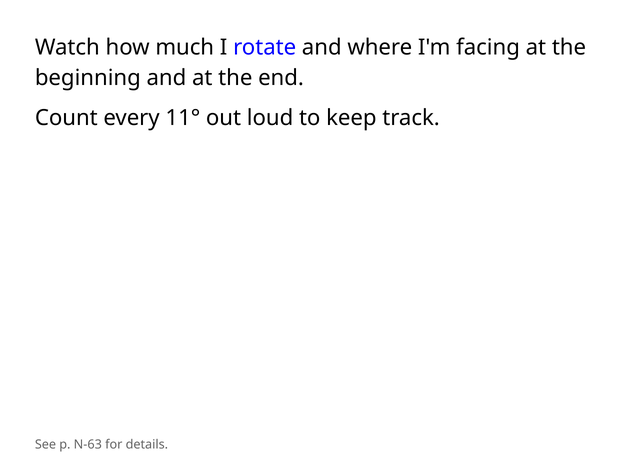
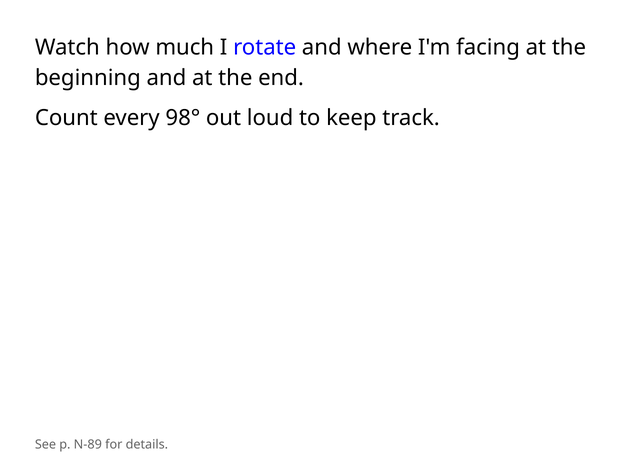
11°: 11° -> 98°
N-63: N-63 -> N-89
